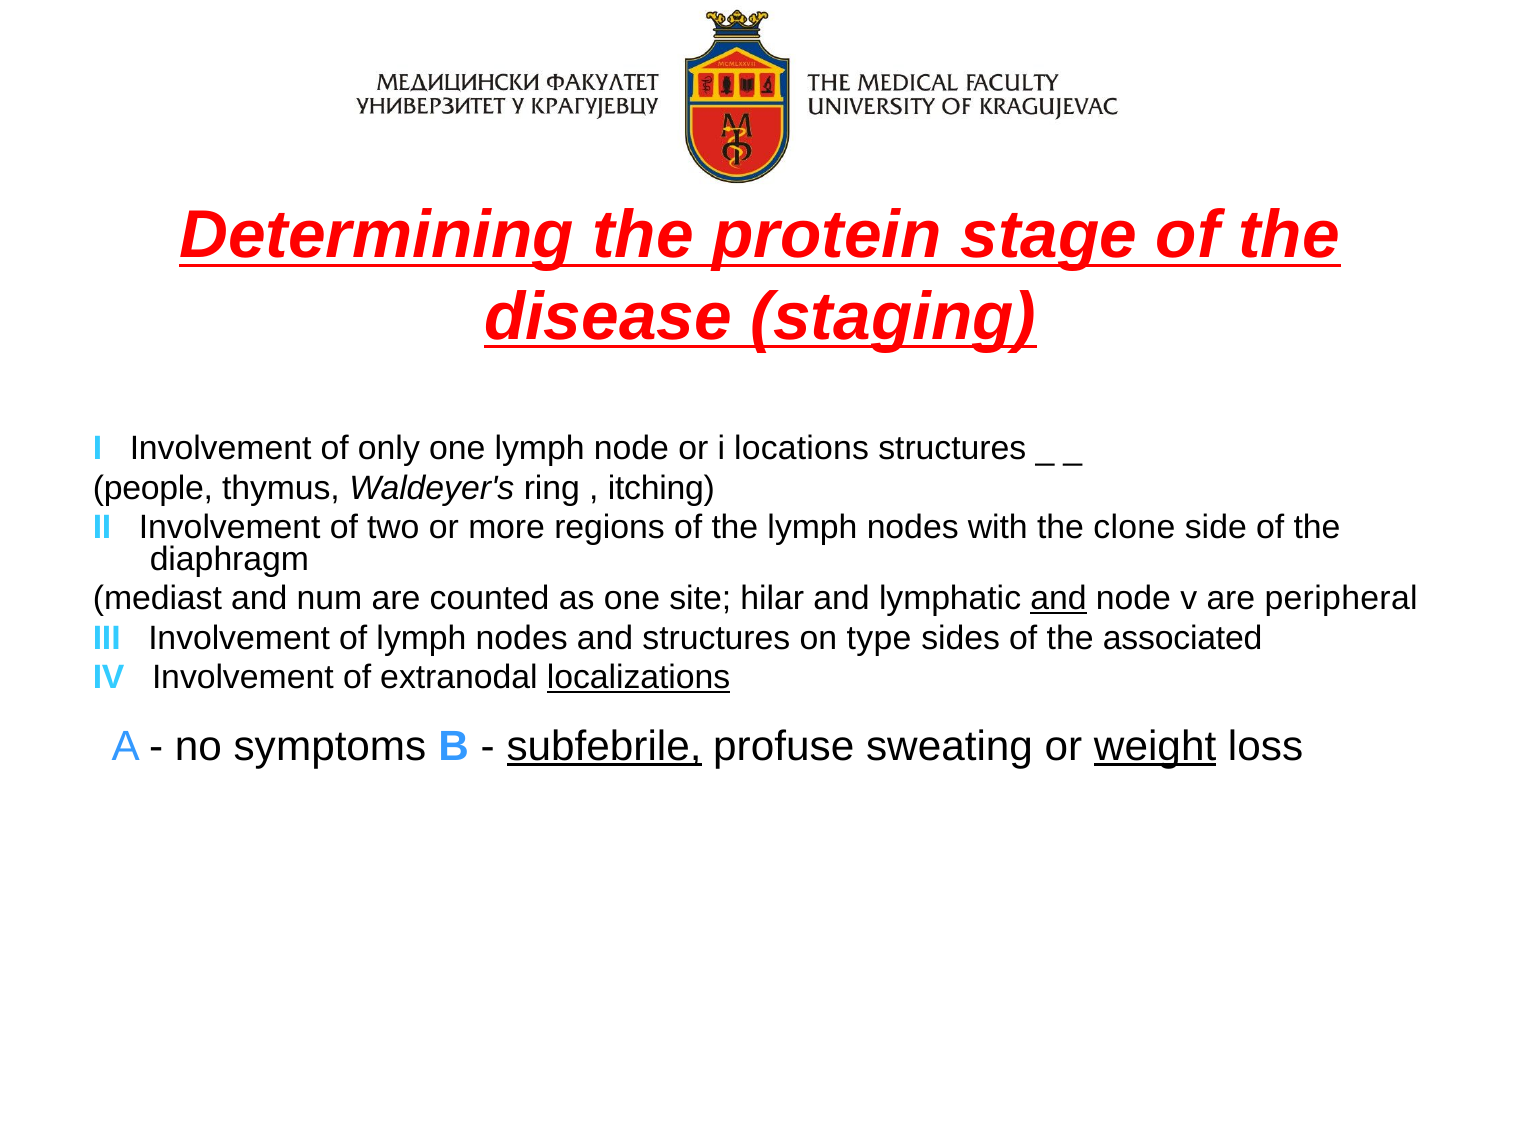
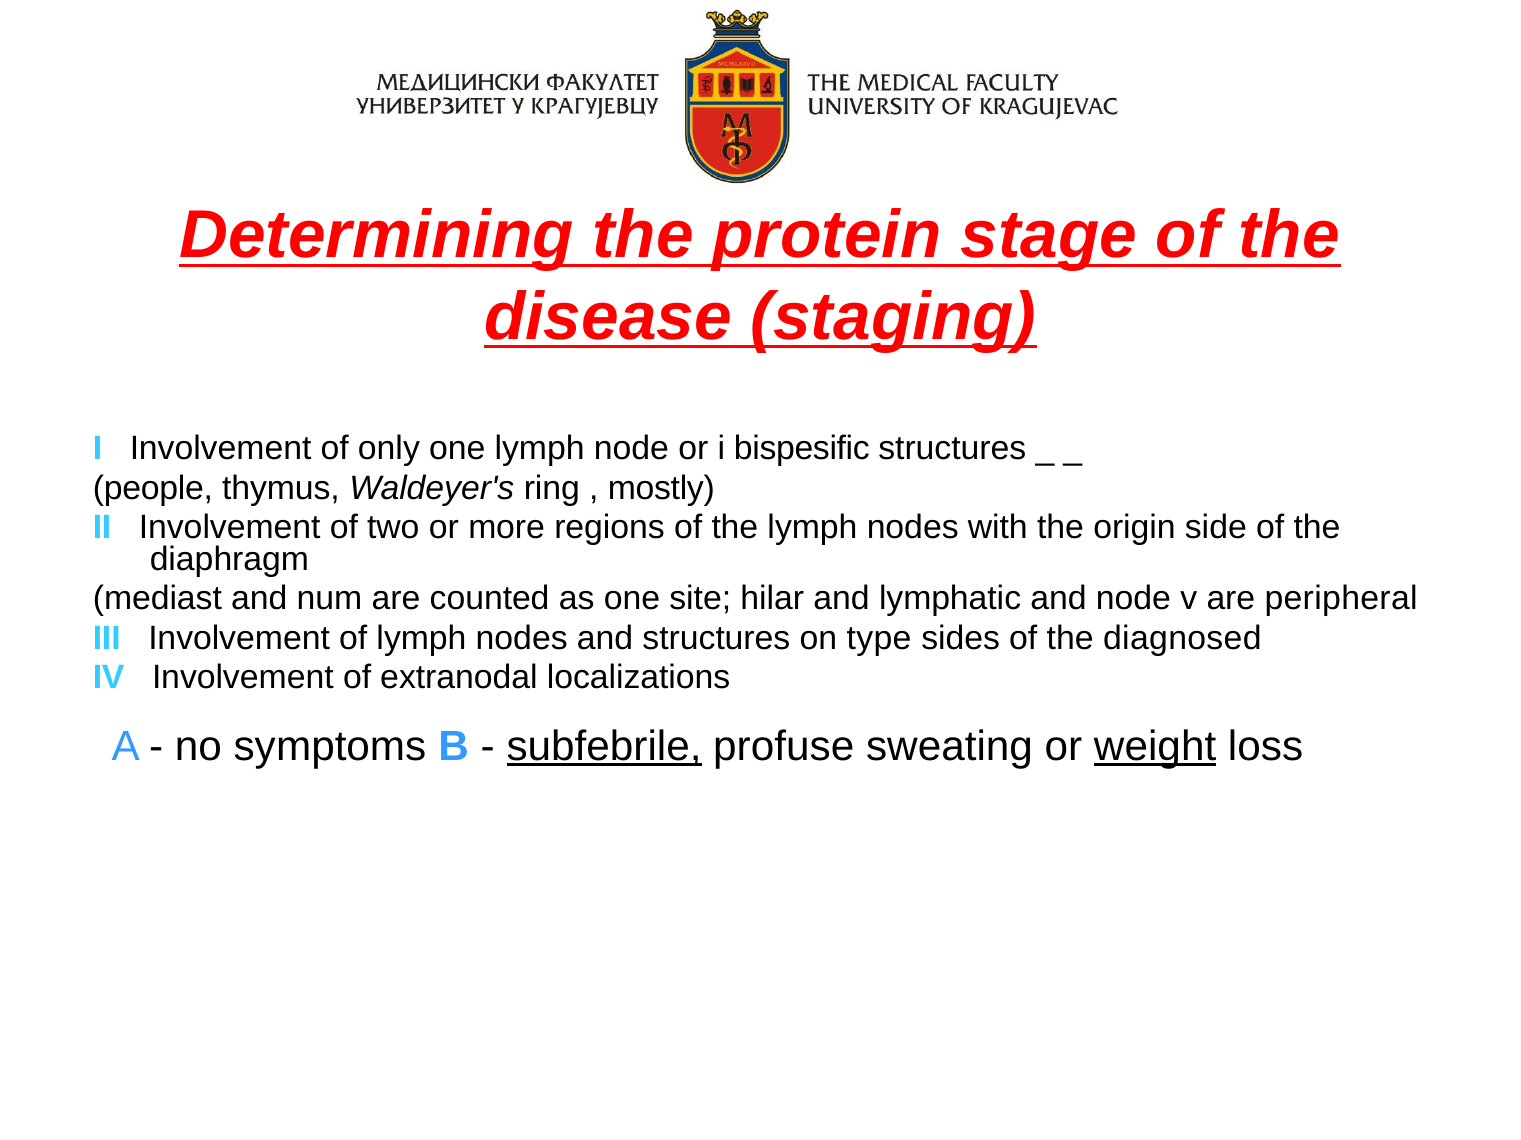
locations: locations -> bispesific
itching: itching -> mostly
clone: clone -> origin
and at (1058, 599) underline: present -> none
associated: associated -> diagnosed
localizations underline: present -> none
